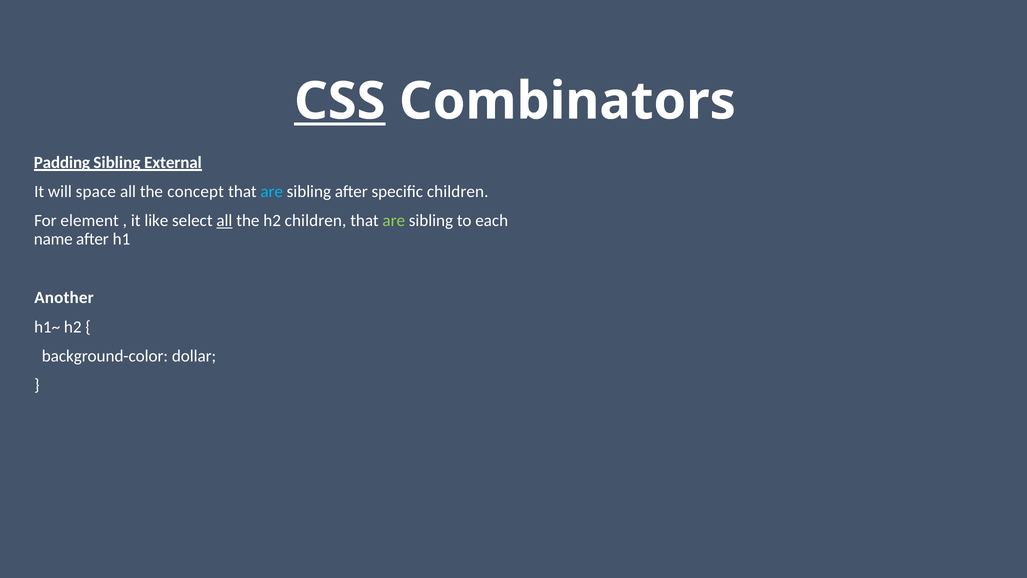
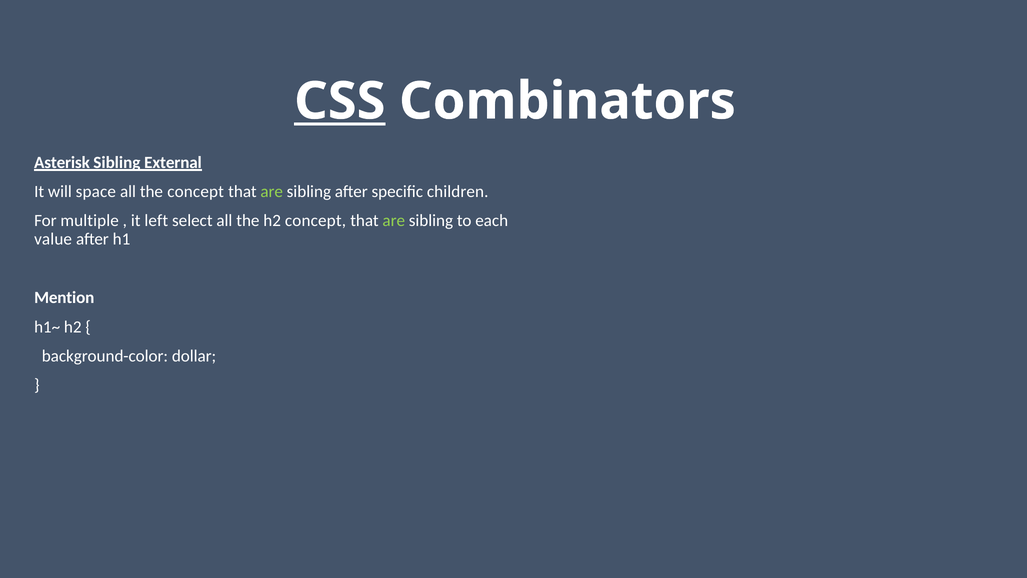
Padding: Padding -> Asterisk
are at (272, 192) colour: light blue -> light green
element: element -> multiple
like: like -> left
all at (224, 221) underline: present -> none
h2 children: children -> concept
name: name -> value
Another: Another -> Mention
